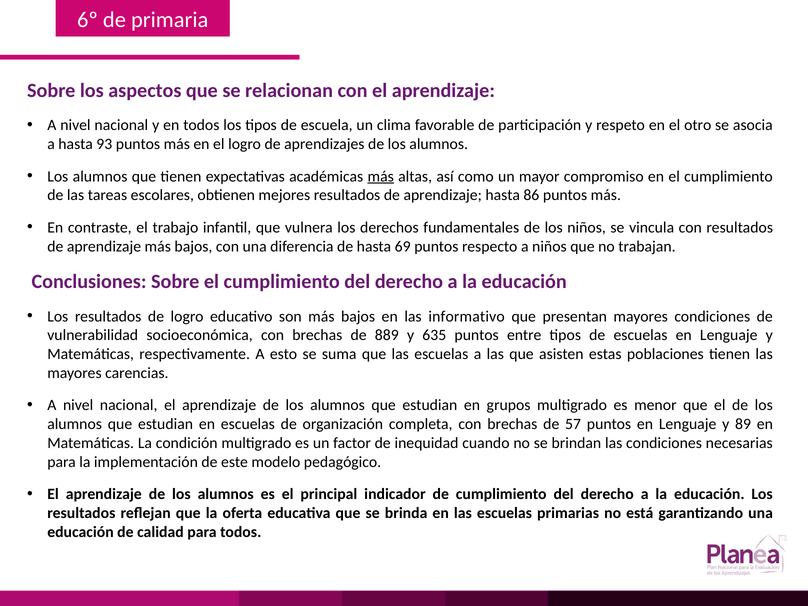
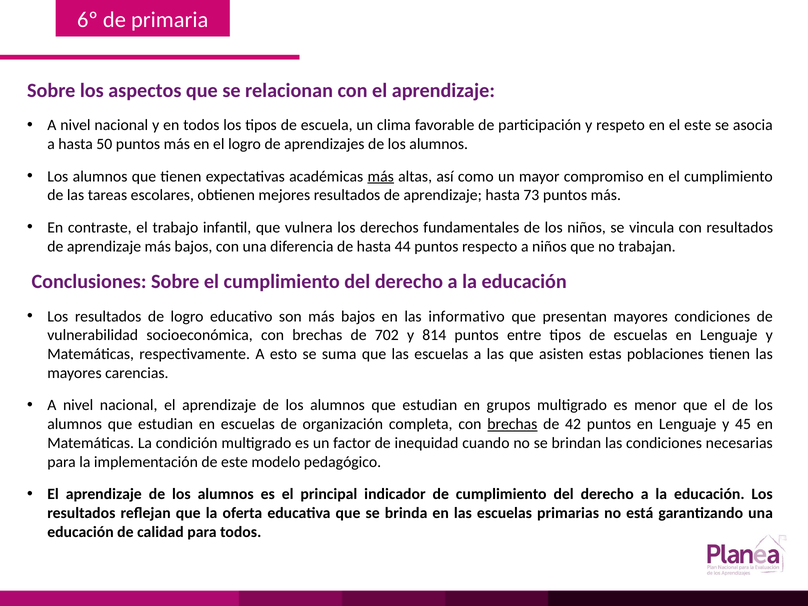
el otro: otro -> este
93: 93 -> 50
86: 86 -> 73
69: 69 -> 44
889: 889 -> 702
635: 635 -> 814
brechas at (512, 424) underline: none -> present
57: 57 -> 42
89: 89 -> 45
